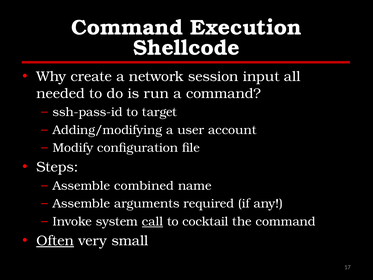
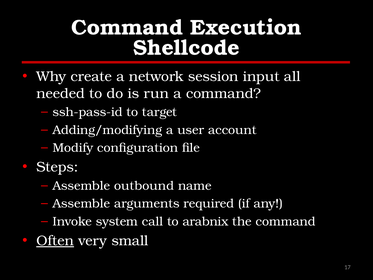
combined: combined -> outbound
call underline: present -> none
cocktail: cocktail -> arabnix
